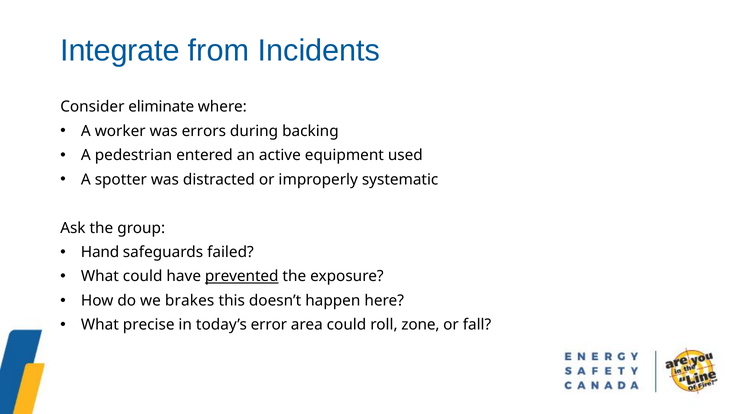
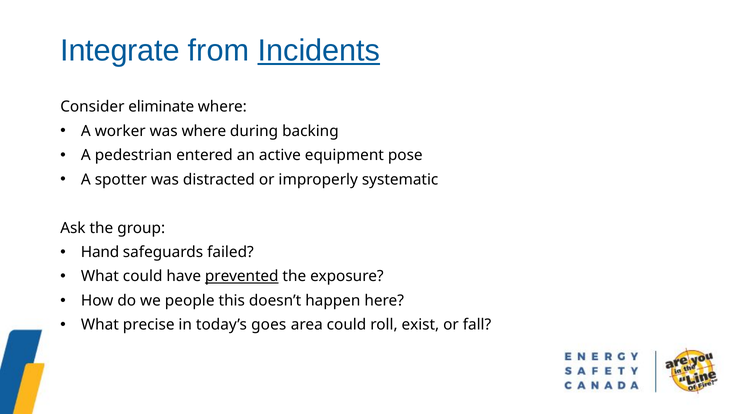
Incidents underline: none -> present
was errors: errors -> where
used: used -> pose
brakes: brakes -> people
error: error -> goes
zone: zone -> exist
